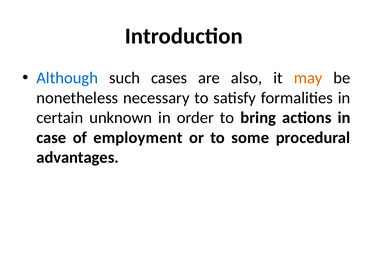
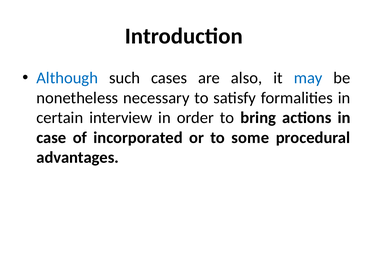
may colour: orange -> blue
unknown: unknown -> interview
employment: employment -> incorporated
